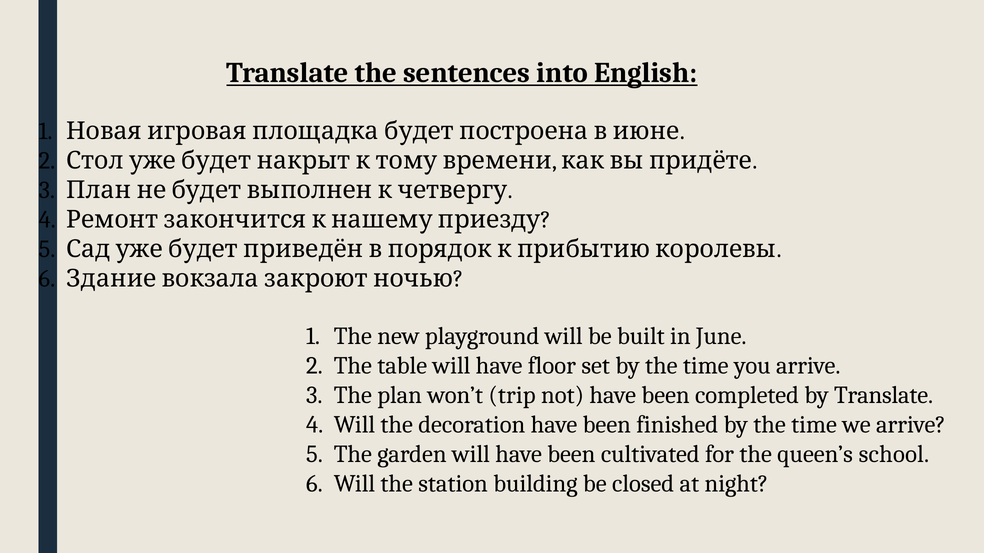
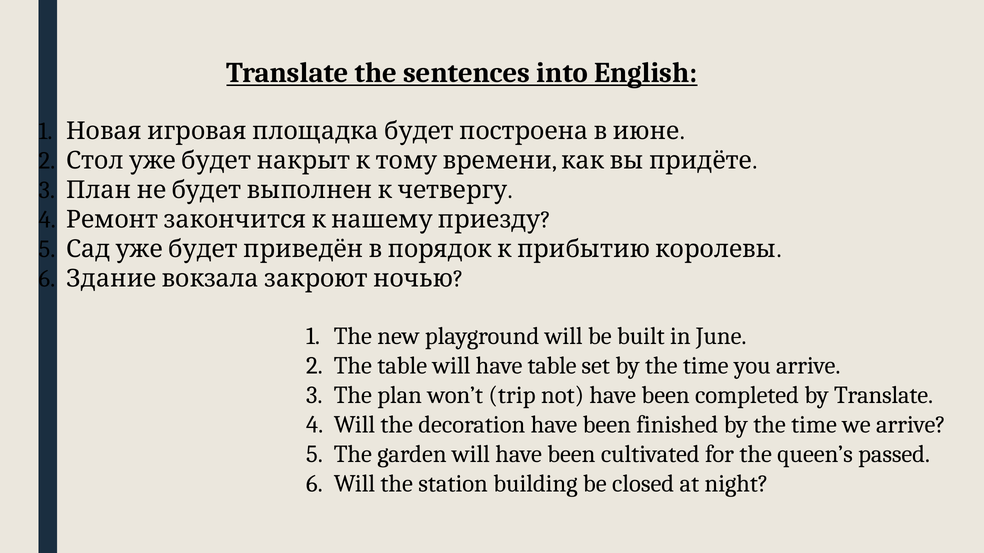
have floor: floor -> table
school: school -> passed
